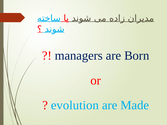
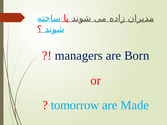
evolution: evolution -> tomorrow
